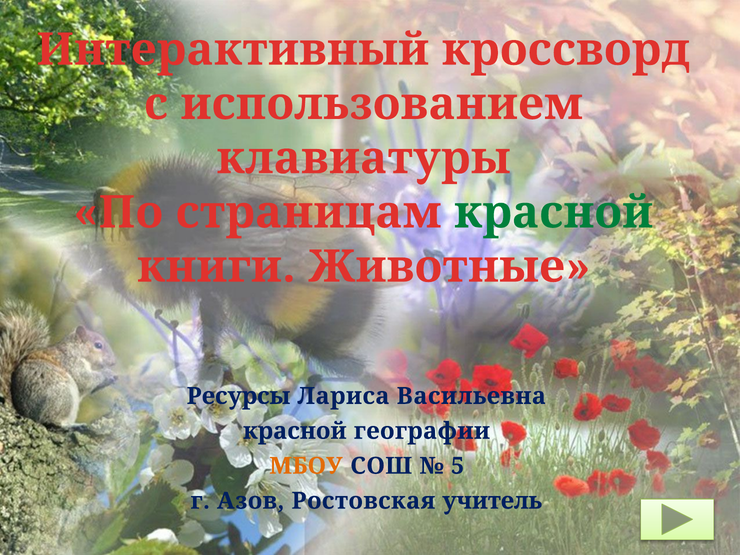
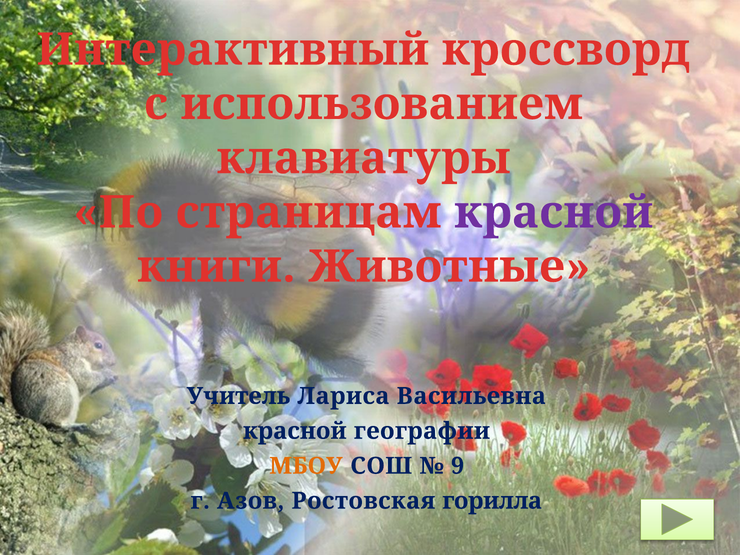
красной at (554, 213) colour: green -> purple
Ресурсы: Ресурсы -> Учитель
5: 5 -> 9
учитель: учитель -> горилла
